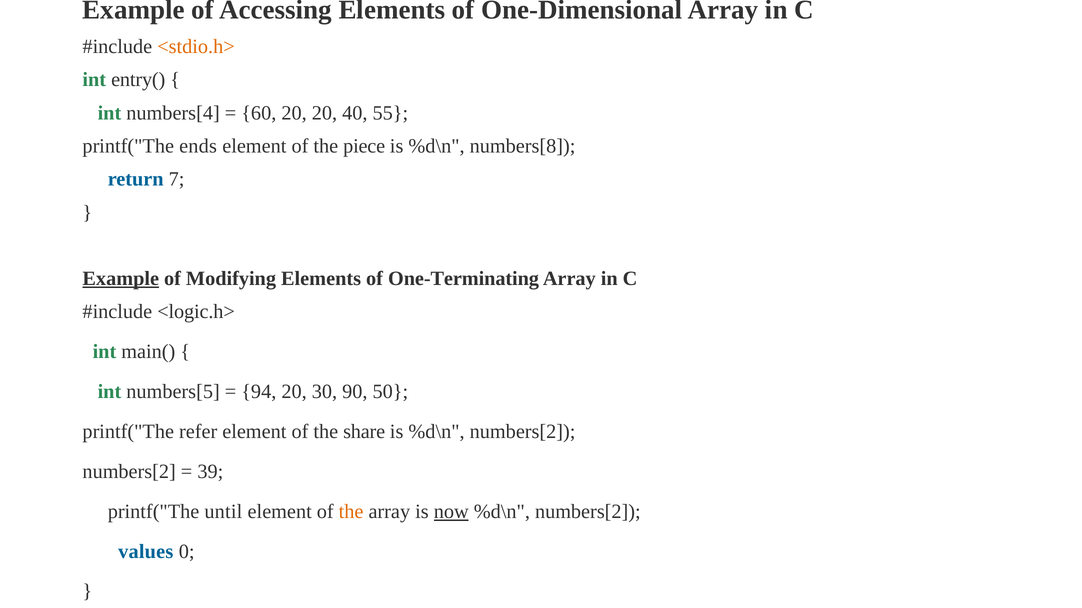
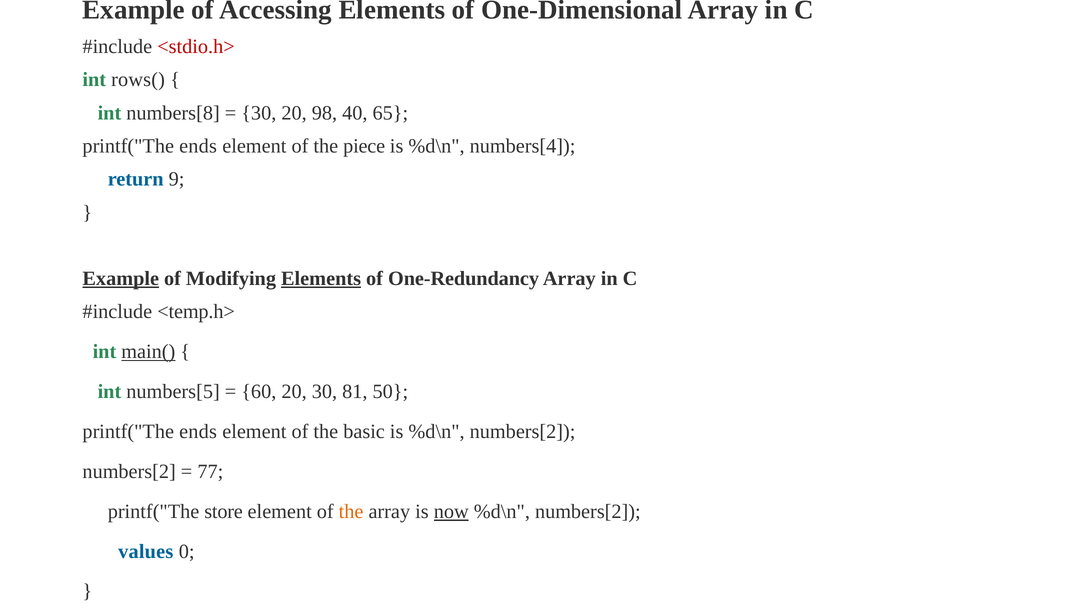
<stdio.h> colour: orange -> red
entry(: entry( -> rows(
numbers[4: numbers[4 -> numbers[8
60 at (259, 113): 60 -> 30
20 20: 20 -> 98
55: 55 -> 65
numbers[8: numbers[8 -> numbers[4
7: 7 -> 9
Elements at (321, 279) underline: none -> present
One-Terminating: One-Terminating -> One-Redundancy
<logic.h>: <logic.h> -> <temp.h>
main( underline: none -> present
94: 94 -> 60
90: 90 -> 81
refer at (198, 432): refer -> ends
share: share -> basic
39: 39 -> 77
until: until -> store
